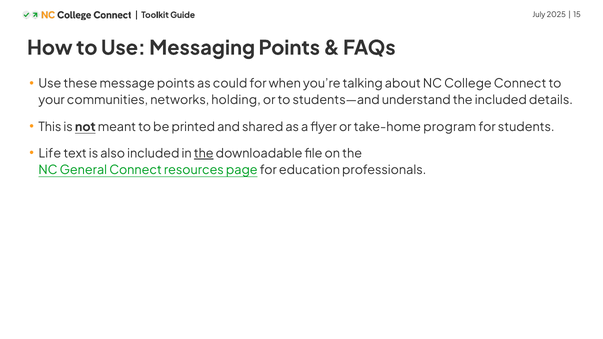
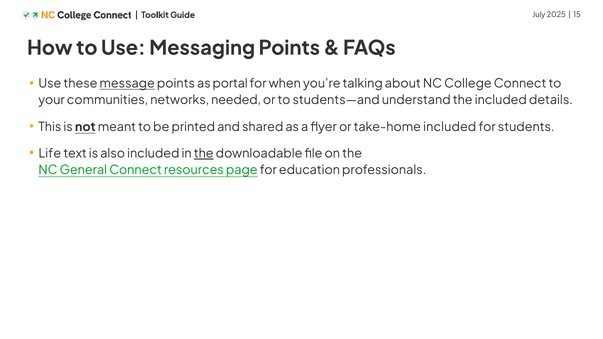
message underline: none -> present
could: could -> portal
holding: holding -> needed
take-home program: program -> included
